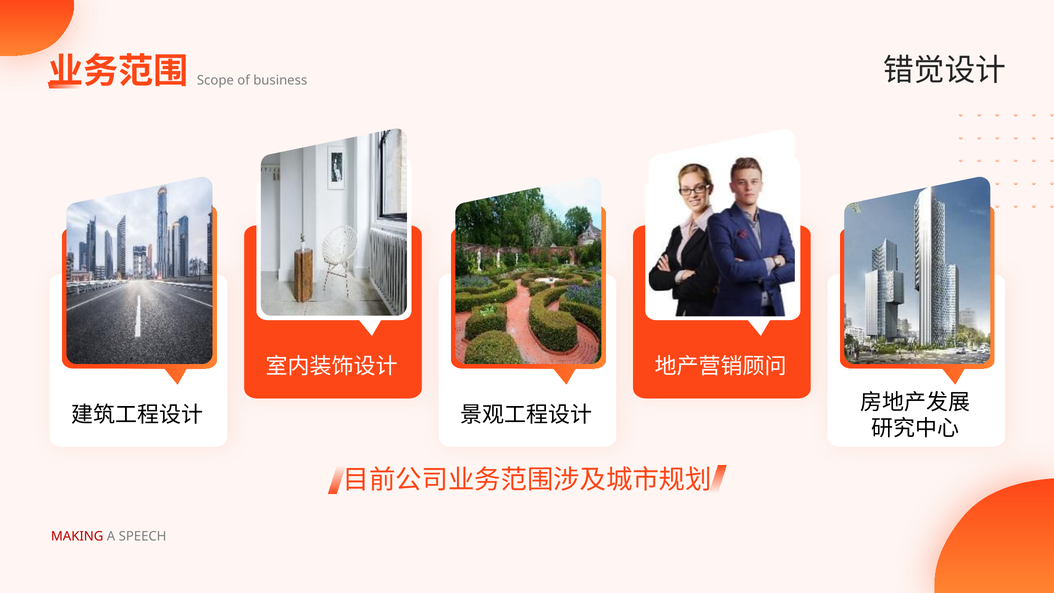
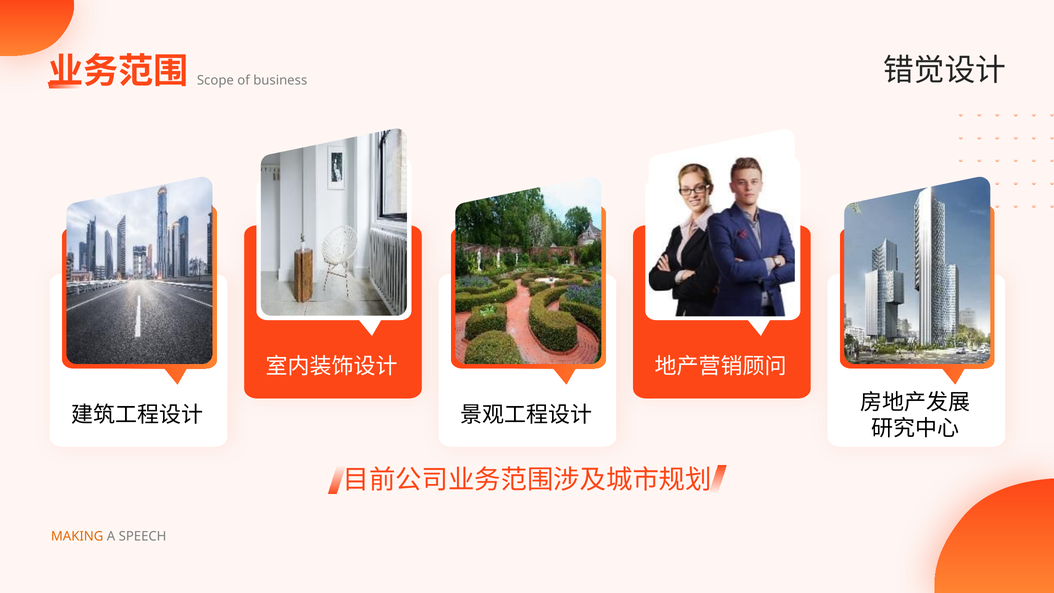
MAKING colour: red -> orange
